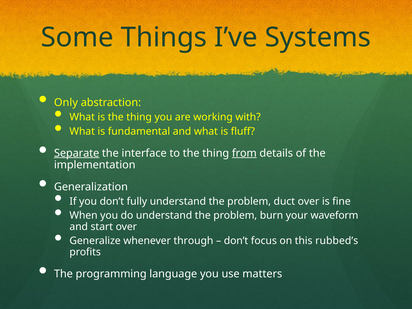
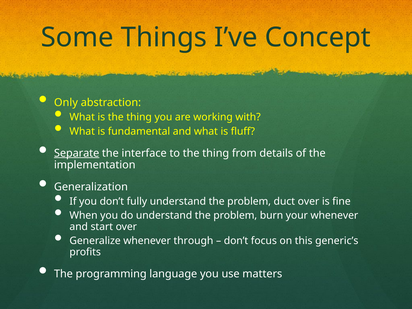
Systems: Systems -> Concept
from underline: present -> none
your waveform: waveform -> whenever
rubbed’s: rubbed’s -> generic’s
